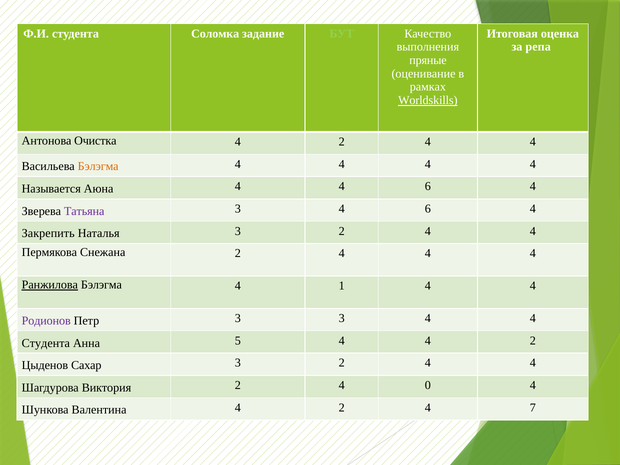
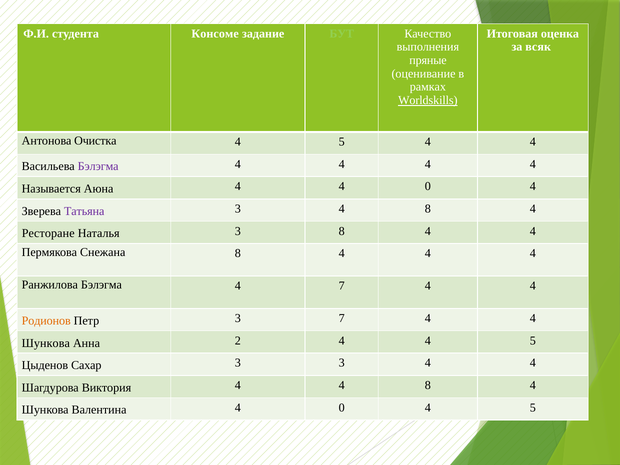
Соломка: Соломка -> Консоме
репа: репа -> всяк
2 at (342, 142): 2 -> 5
Бэлэгма at (98, 166) colour: orange -> purple
4 4 6: 6 -> 0
3 4 6: 6 -> 8
Закрепить: Закрепить -> Ресторане
Наталья 3 2: 2 -> 8
Снежана 2: 2 -> 8
Ранжилова underline: present -> none
4 1: 1 -> 7
Родионов colour: purple -> orange
3 3: 3 -> 7
Студента at (46, 343): Студента -> Шункова
5: 5 -> 2
4 4 2: 2 -> 5
2 at (342, 363): 2 -> 3
Виктория 2: 2 -> 4
0 at (428, 385): 0 -> 8
Валентина 4 2: 2 -> 0
7 at (533, 408): 7 -> 5
